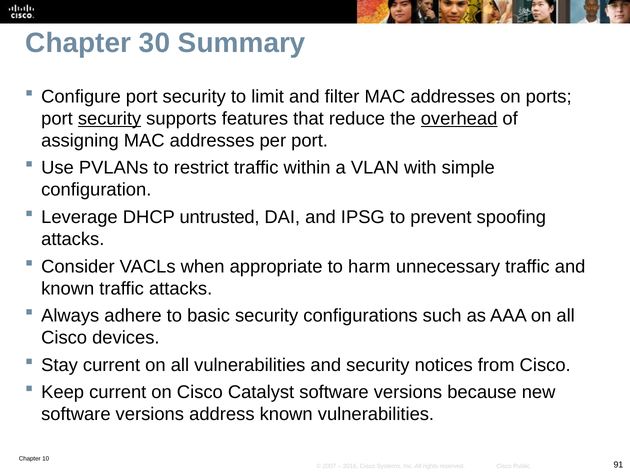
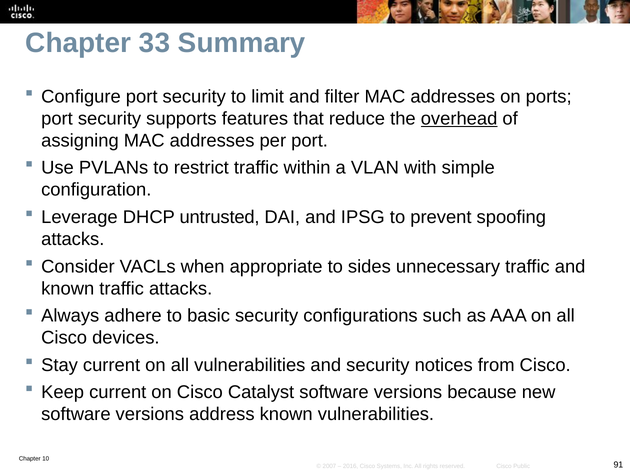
30: 30 -> 33
security at (110, 119) underline: present -> none
harm: harm -> sides
